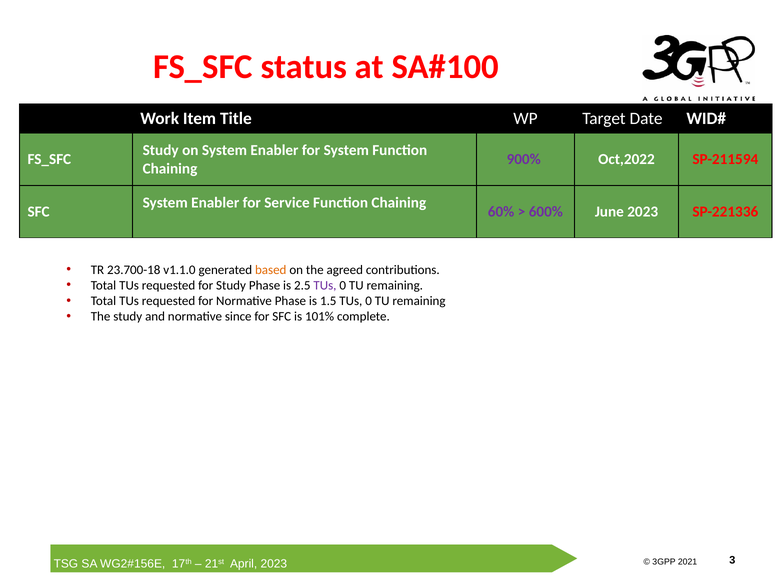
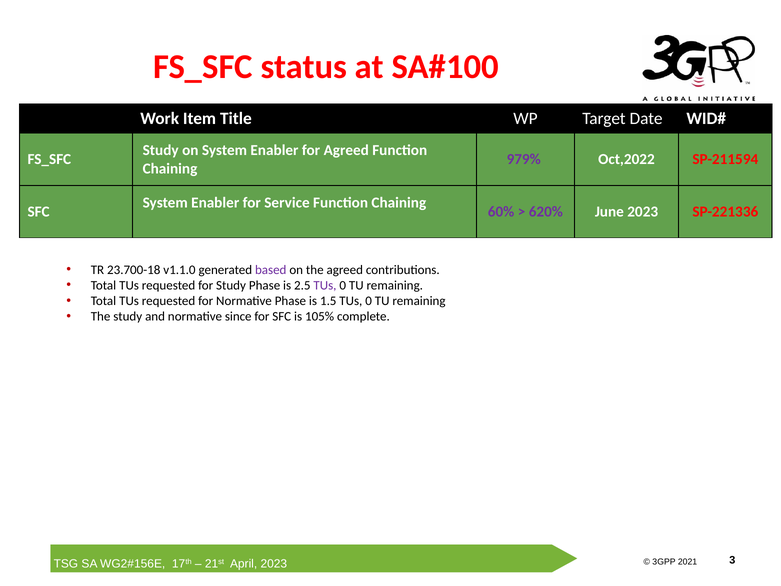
for System: System -> Agreed
900%: 900% -> 979%
600%: 600% -> 620%
based colour: orange -> purple
101%: 101% -> 105%
